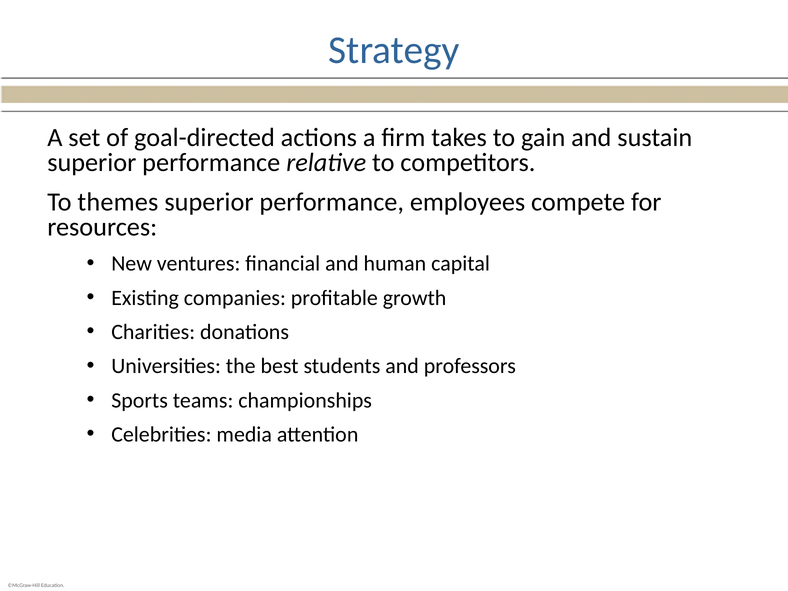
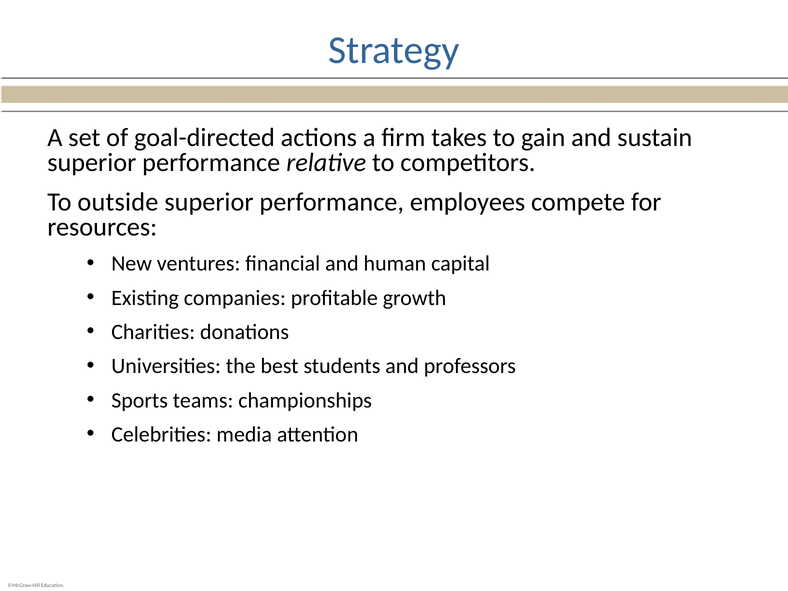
themes: themes -> outside
